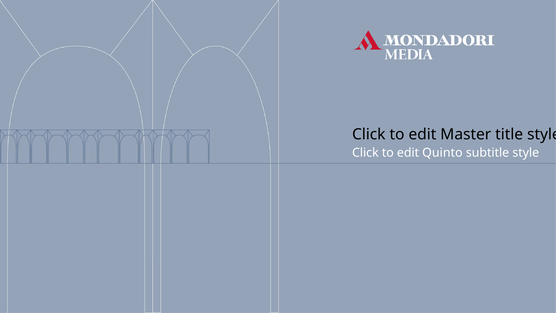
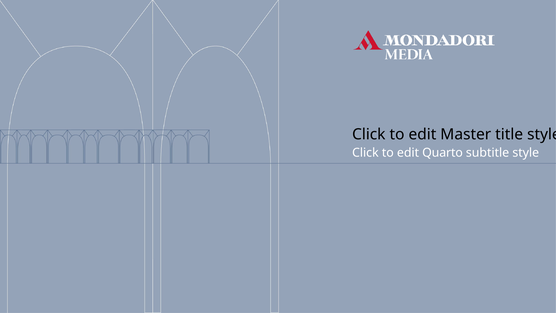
Quinto: Quinto -> Quarto
